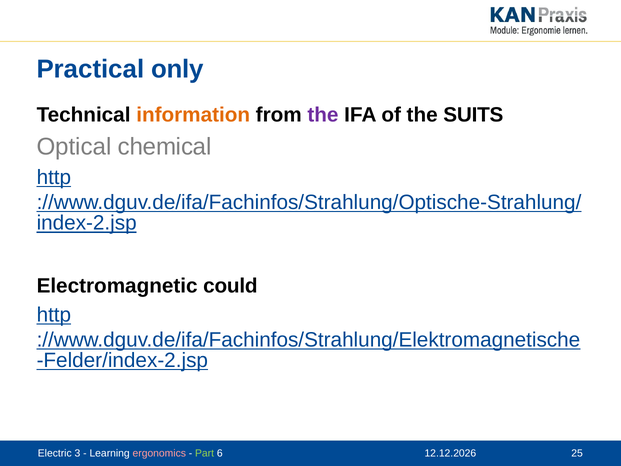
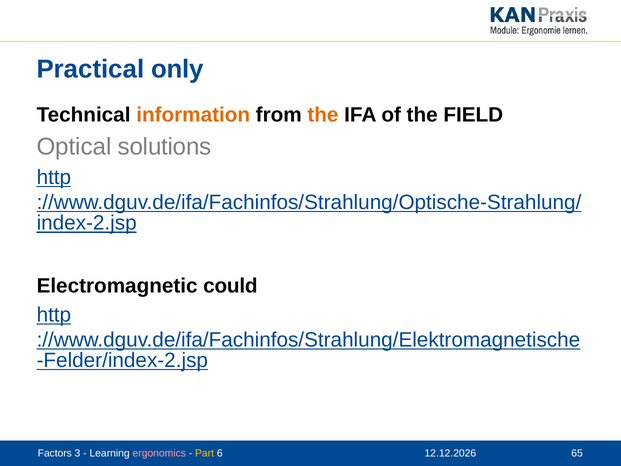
the at (323, 115) colour: purple -> orange
SUITS: SUITS -> FIELD
chemical: chemical -> solutions
Electric: Electric -> Factors
Part colour: light green -> yellow
25: 25 -> 65
